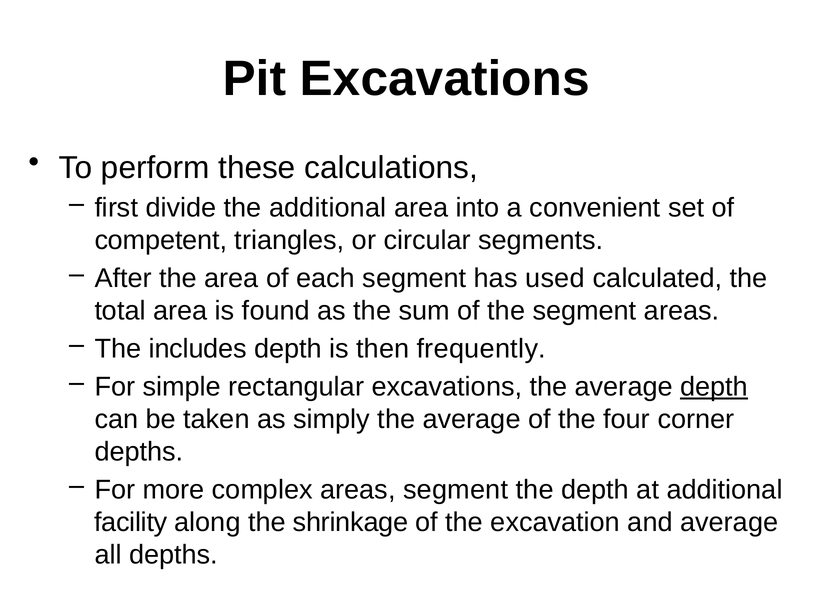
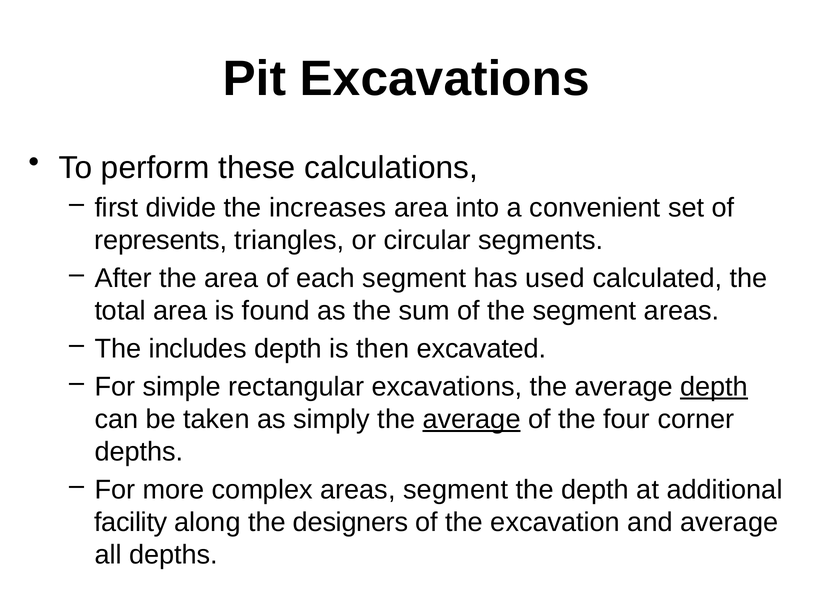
the additional: additional -> increases
competent: competent -> represents
frequently: frequently -> excavated
average at (472, 419) underline: none -> present
shrinkage: shrinkage -> designers
